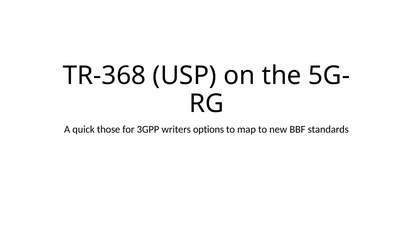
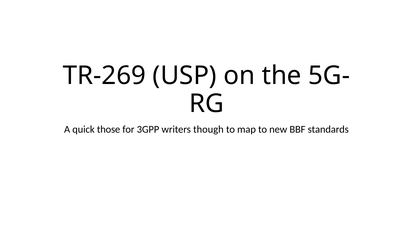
TR-368: TR-368 -> TR-269
options: options -> though
